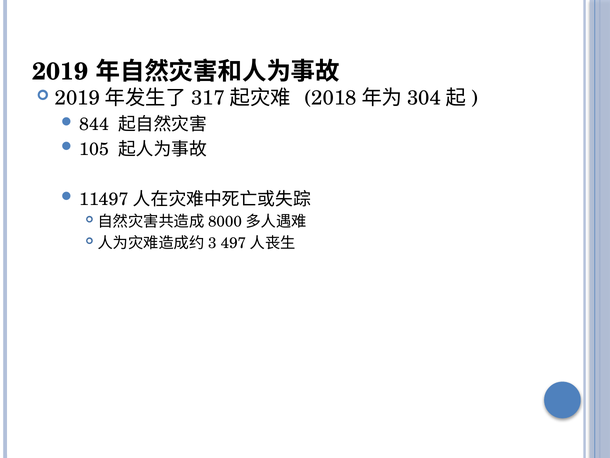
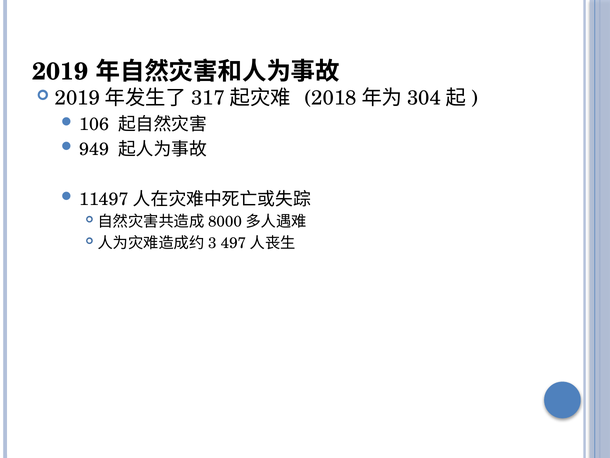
844: 844 -> 106
105: 105 -> 949
